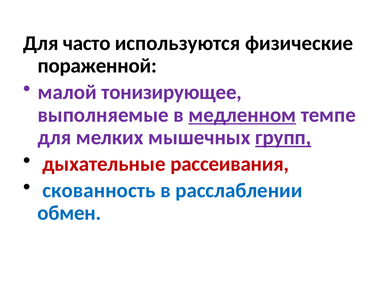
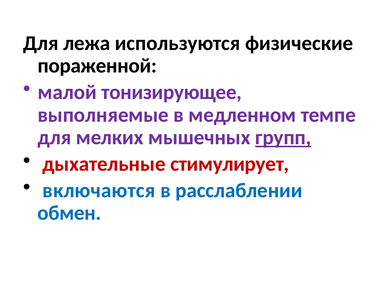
часто: часто -> лежа
медленном underline: present -> none
рассеивания: рассеивания -> стимулирует
скованность: скованность -> включаются
